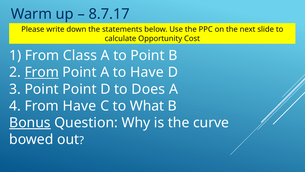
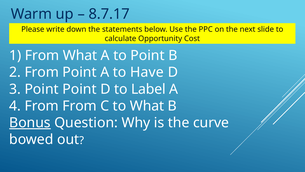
From Class: Class -> What
From at (42, 72) underline: present -> none
Does: Does -> Label
From Have: Have -> From
